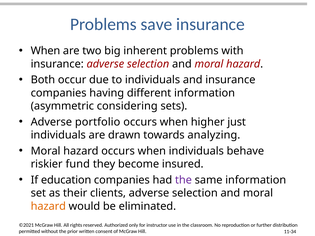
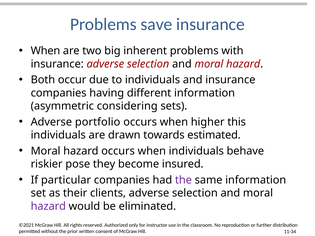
just: just -> this
analyzing: analyzing -> estimated
fund: fund -> pose
education: education -> particular
hazard at (48, 206) colour: orange -> purple
